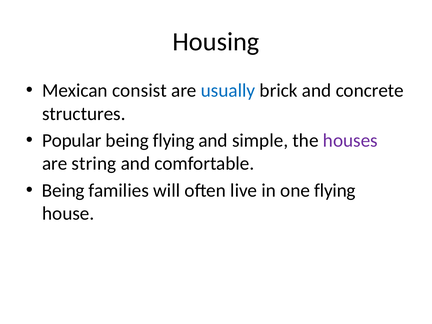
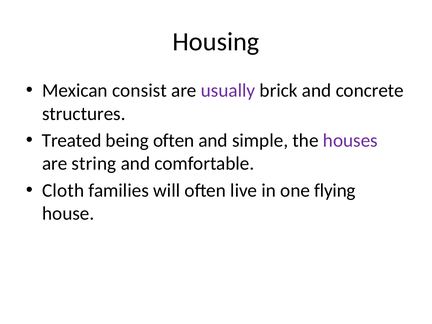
usually colour: blue -> purple
Popular: Popular -> Treated
being flying: flying -> often
Being at (63, 190): Being -> Cloth
